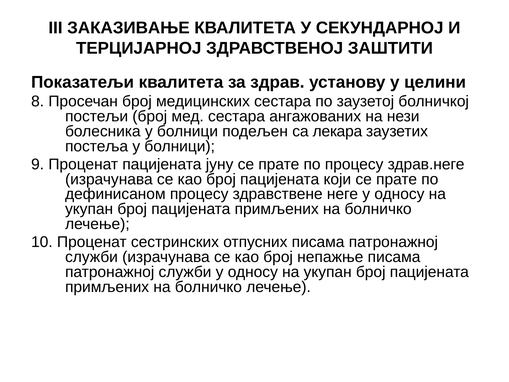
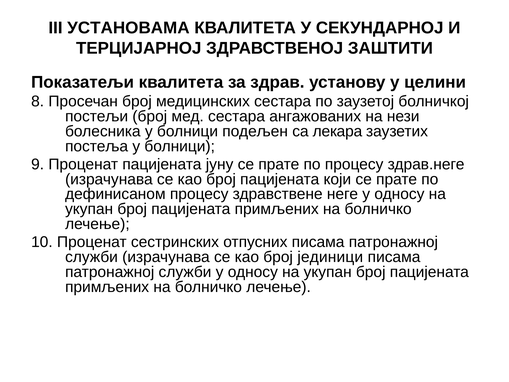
ЗАКАЗИВАЊЕ: ЗАКАЗИВАЊЕ -> УСТАНОВАМА
непажње: непажње -> јединици
